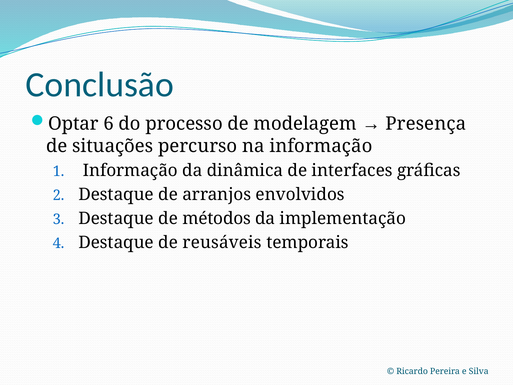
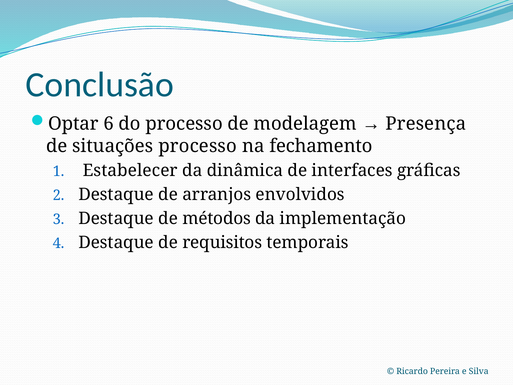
situações percurso: percurso -> processo
na informação: informação -> fechamento
Informação at (130, 171): Informação -> Estabelecer
reusáveis: reusáveis -> requisitos
